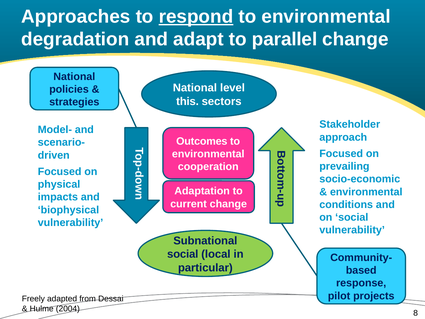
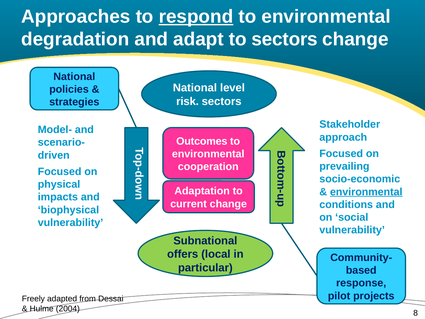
to parallel: parallel -> sectors
this: this -> risk
environmental at (366, 192) underline: none -> present
social at (183, 254): social -> offers
